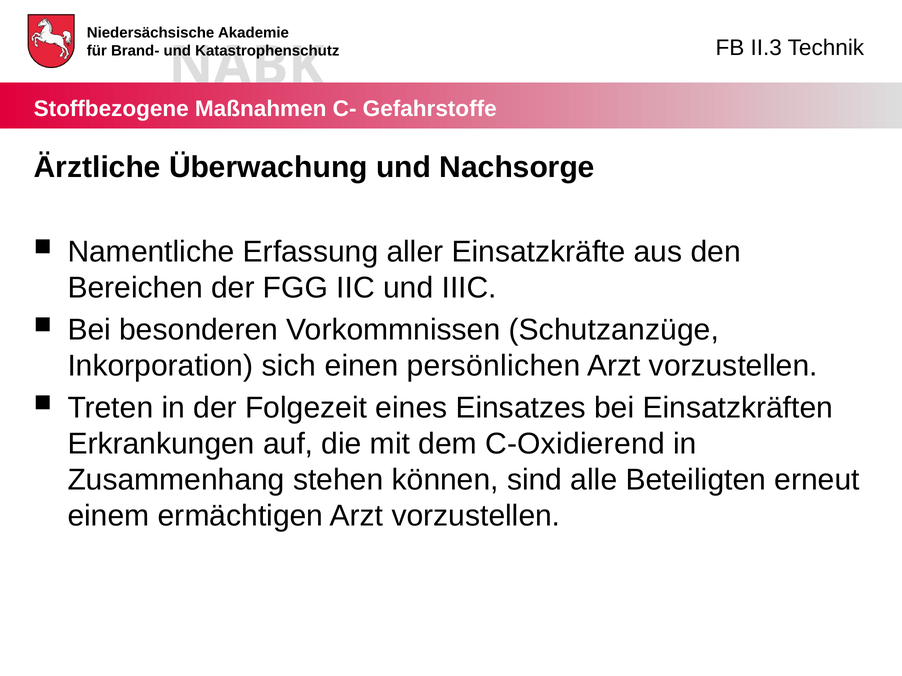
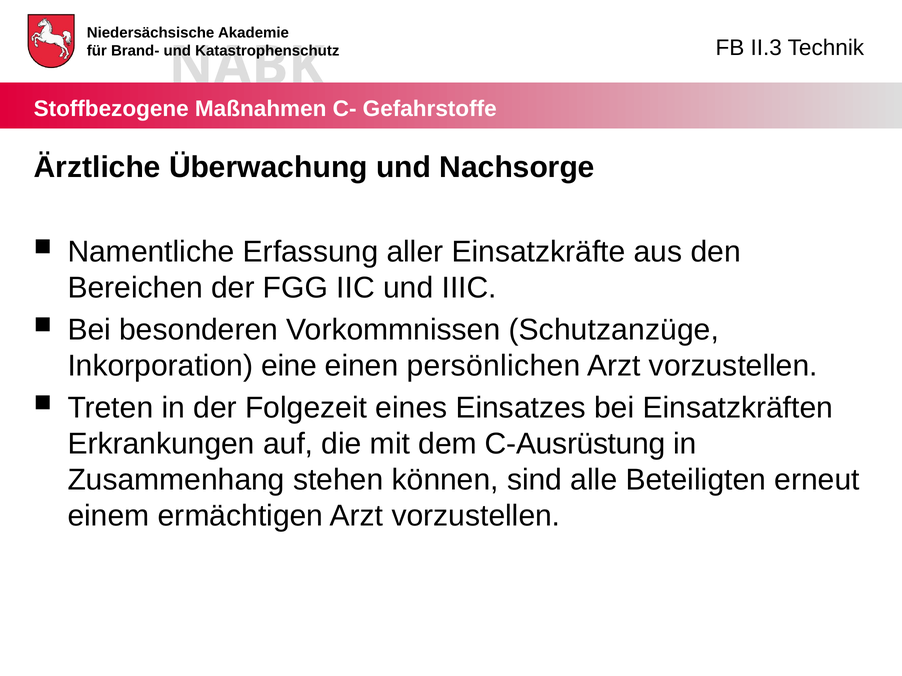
sich: sich -> eine
C-Oxidierend: C-Oxidierend -> C-Ausrüstung
